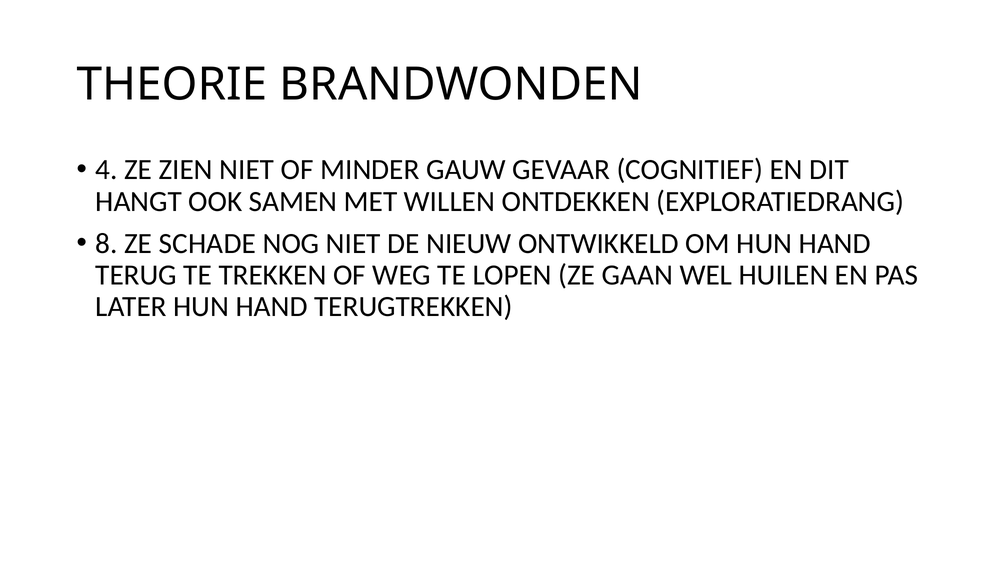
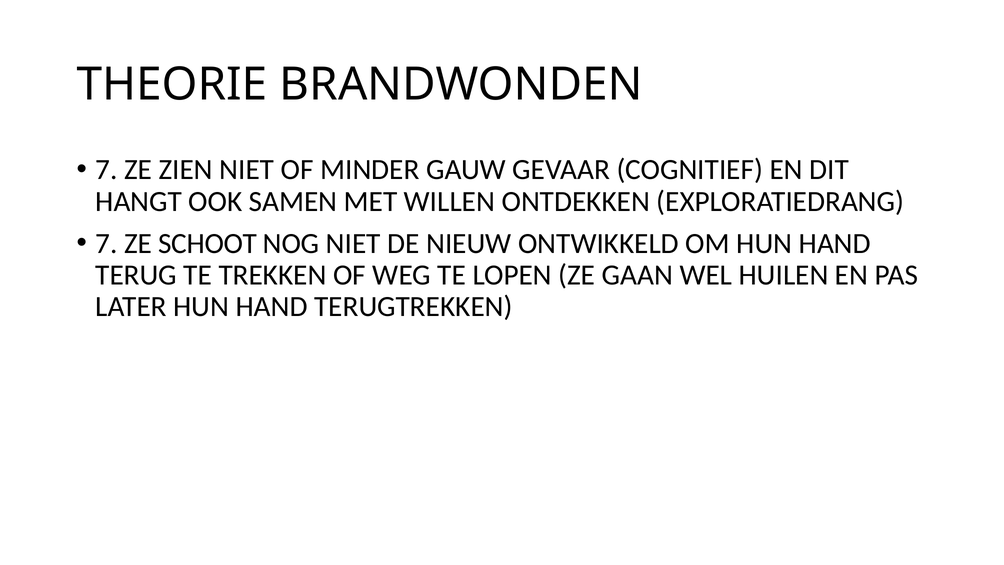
4 at (106, 170): 4 -> 7
8 at (106, 243): 8 -> 7
SCHADE: SCHADE -> SCHOOT
